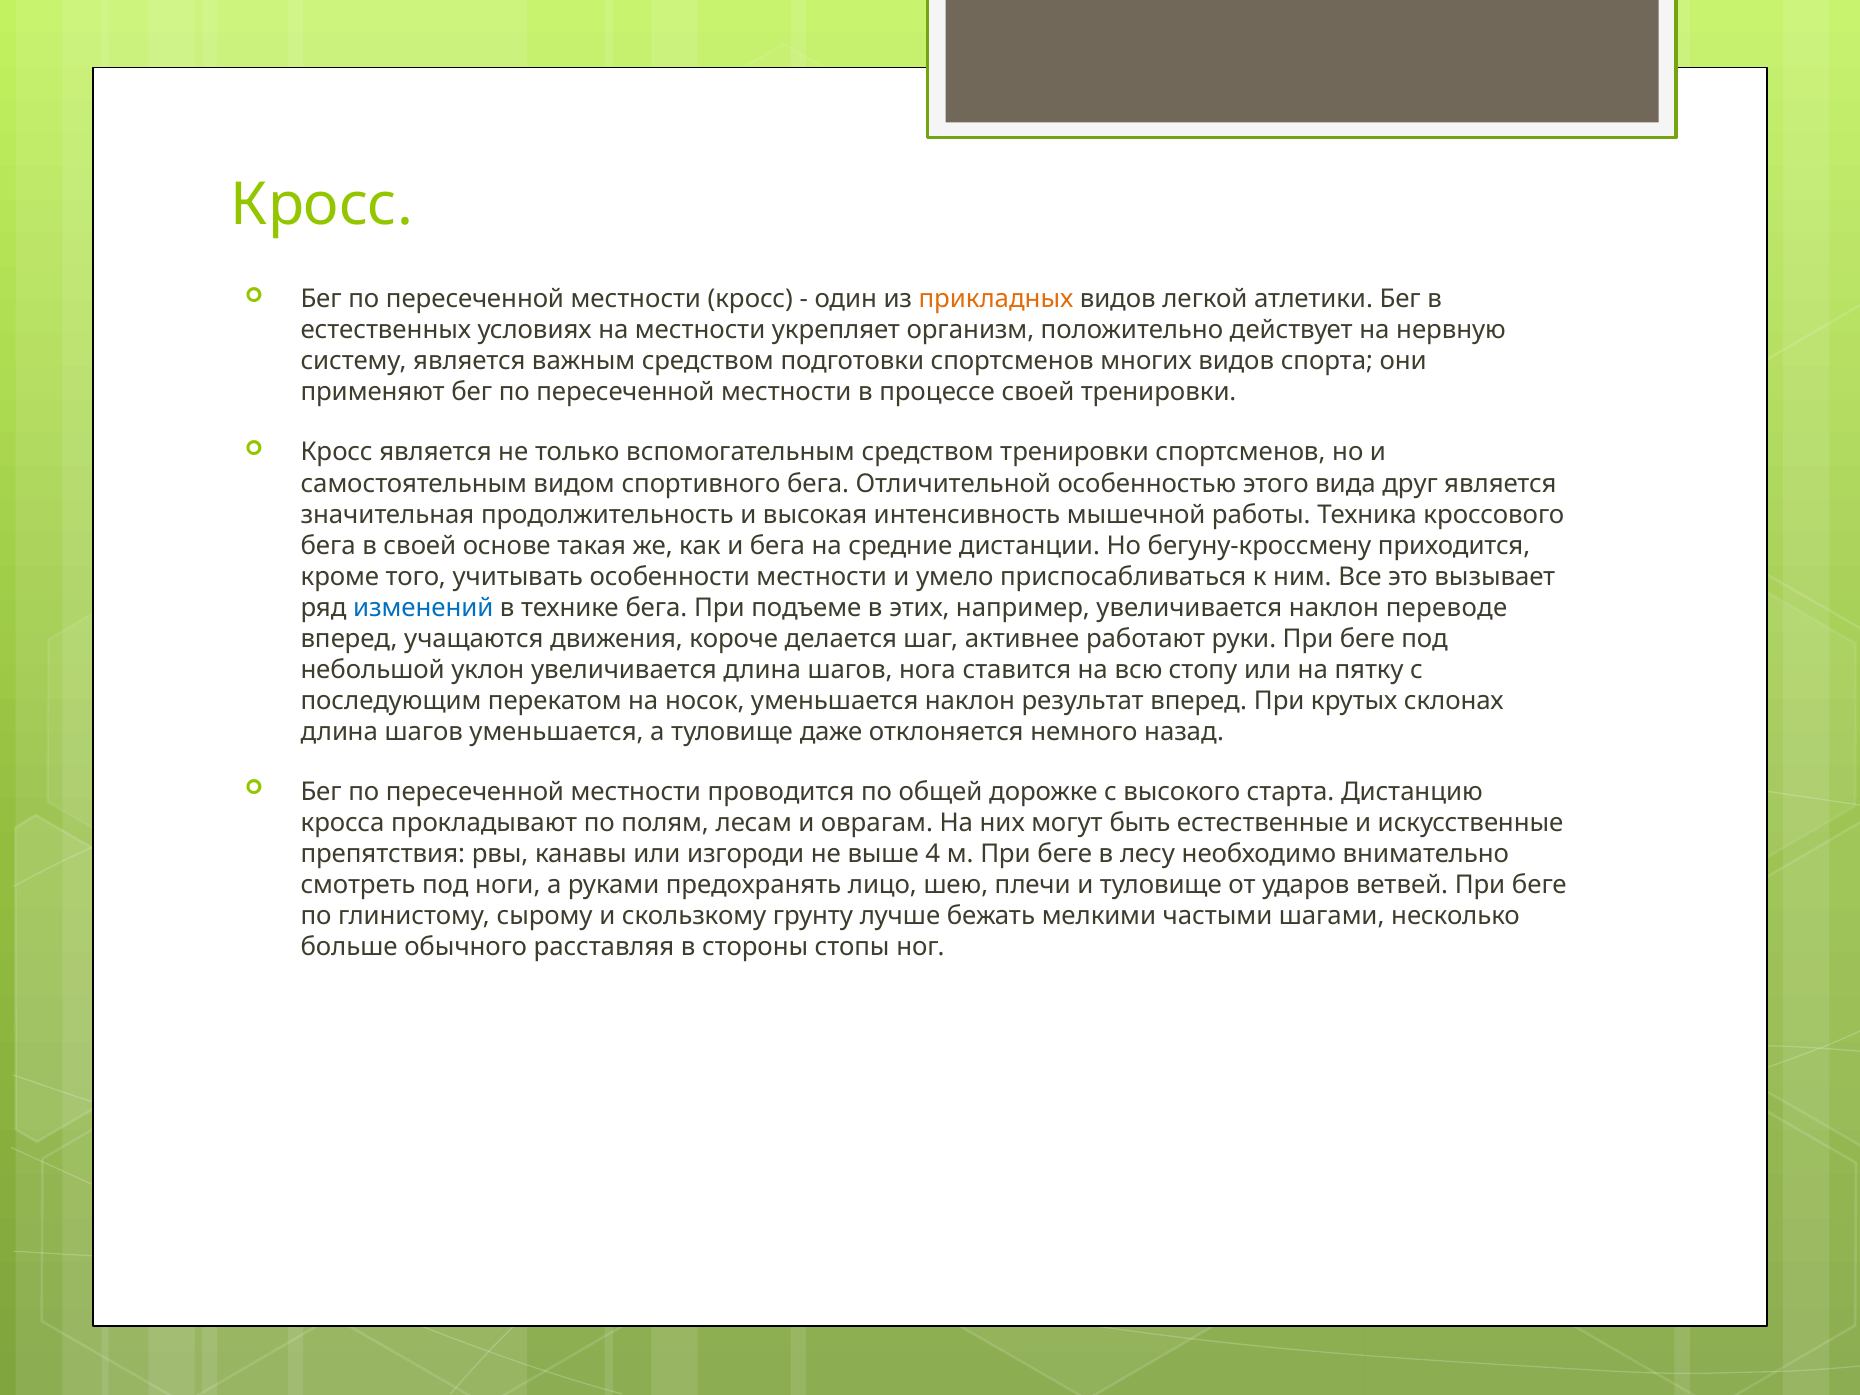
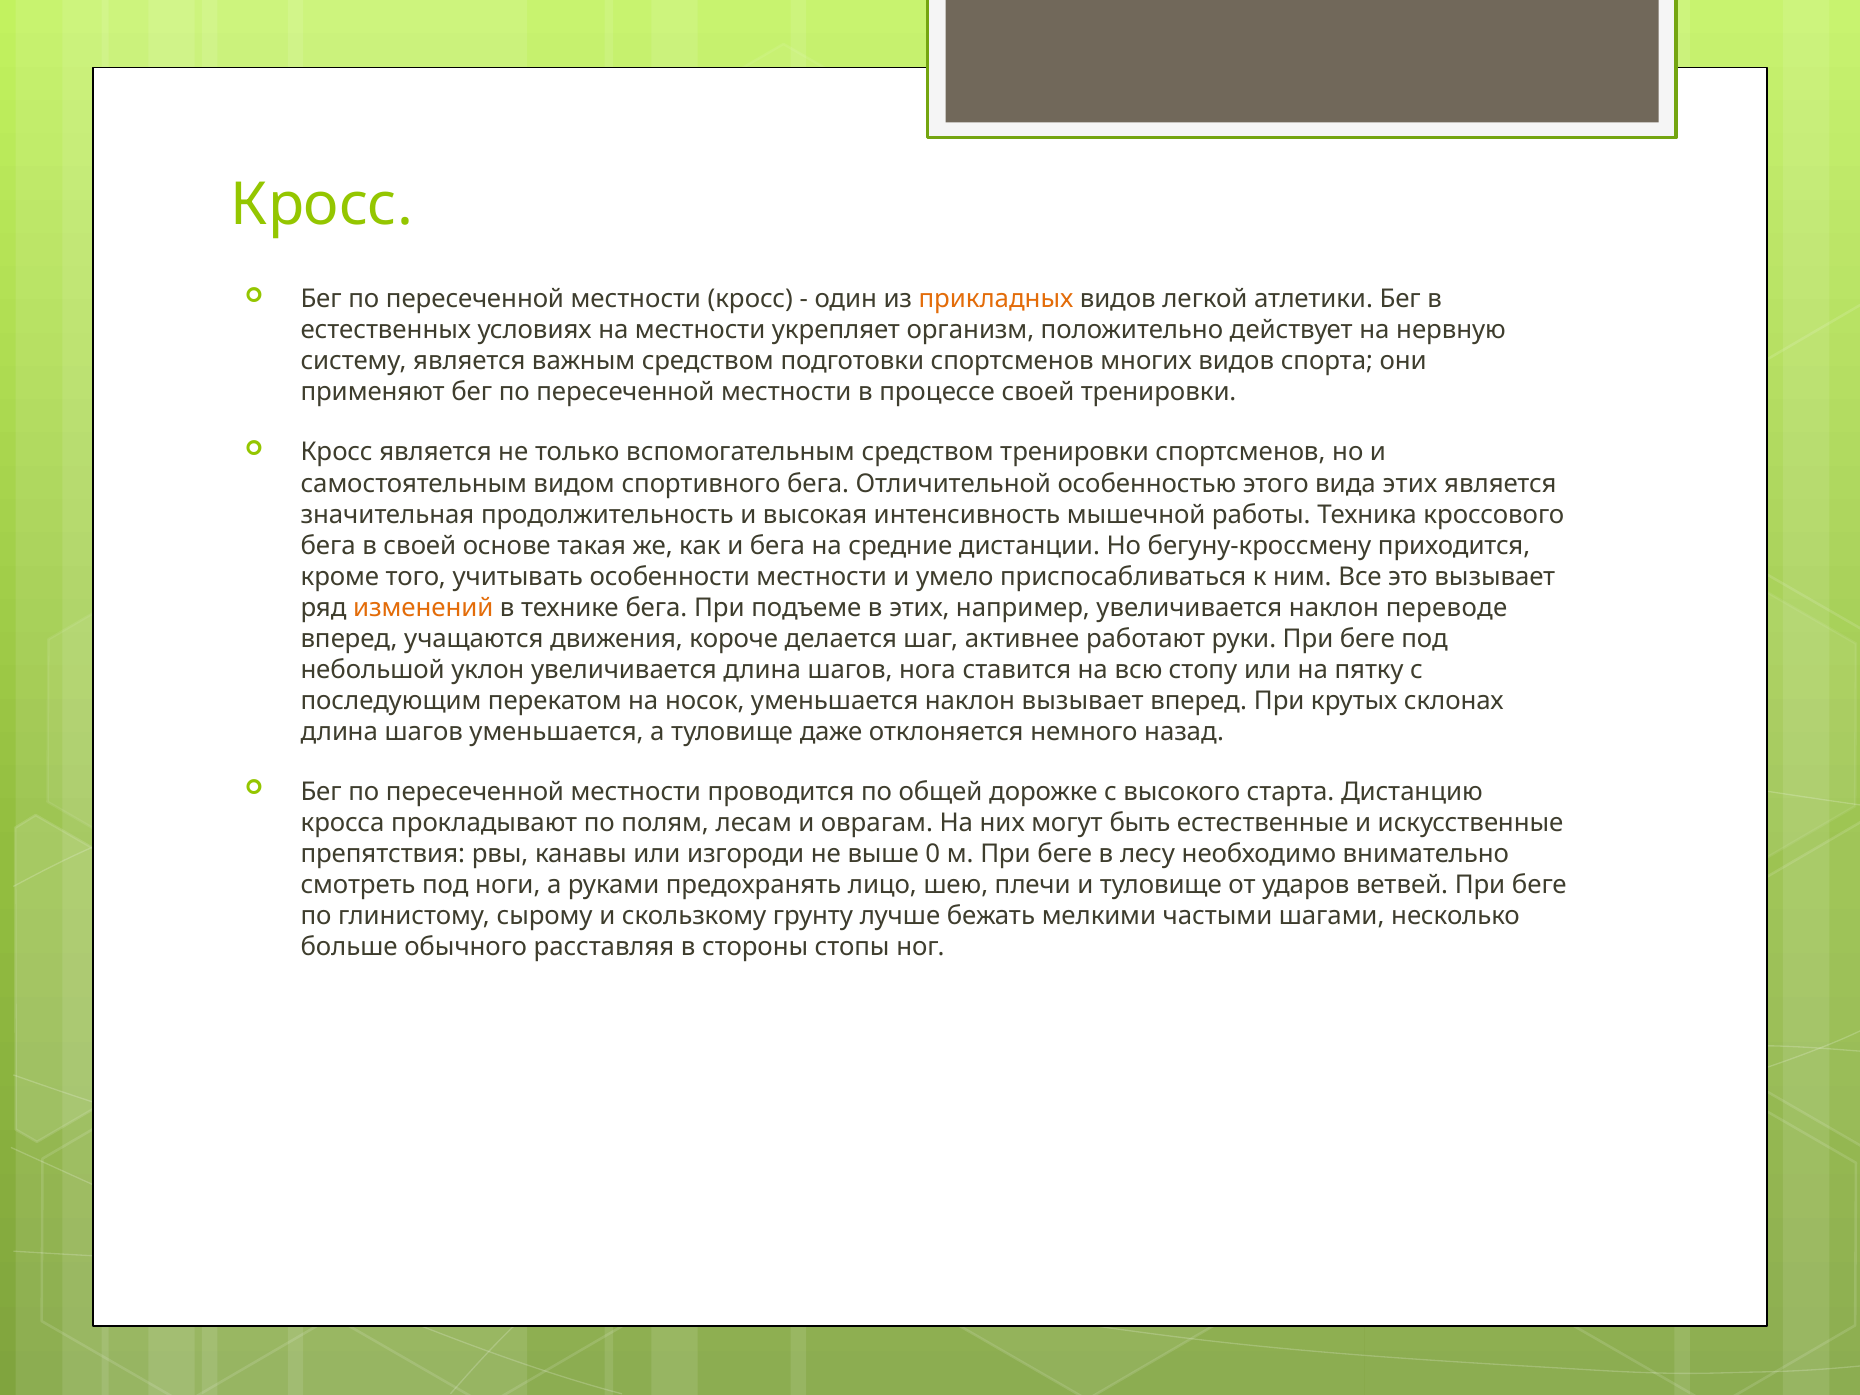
вида друг: друг -> этих
изменений colour: blue -> orange
наклон результат: результат -> вызывает
4: 4 -> 0
